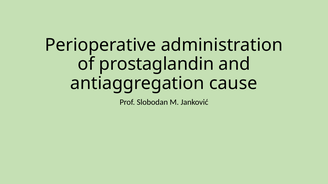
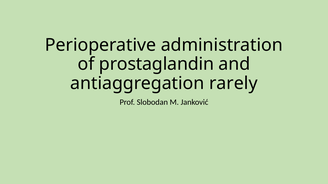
cause: cause -> rarely
